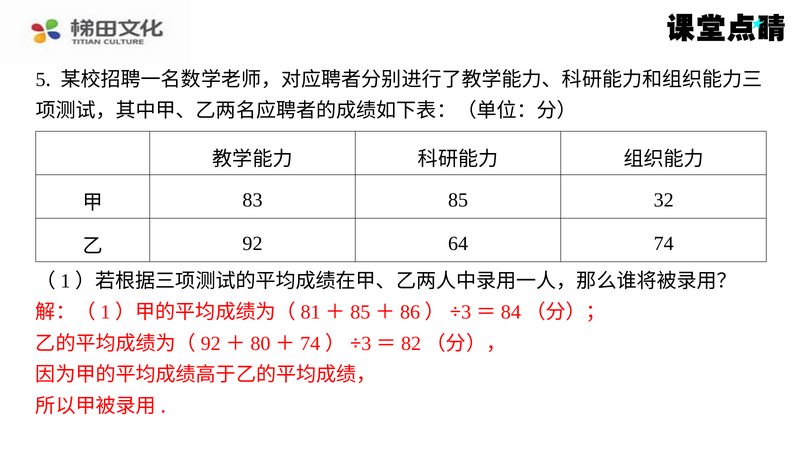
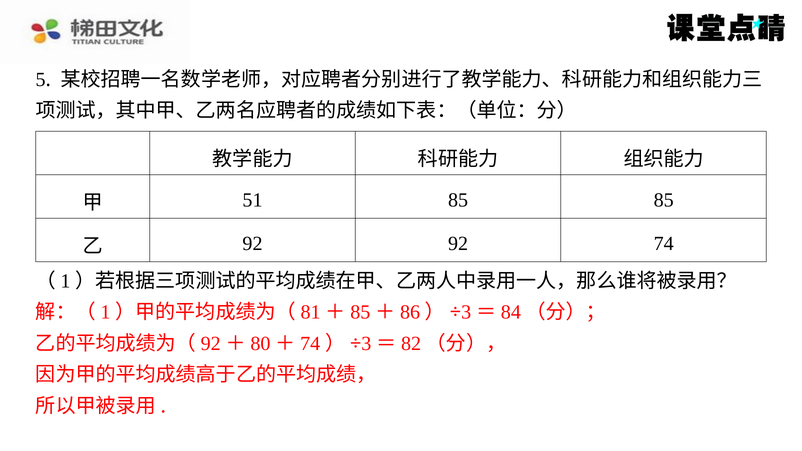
83: 83 -> 51
85 32: 32 -> 85
92 64: 64 -> 92
